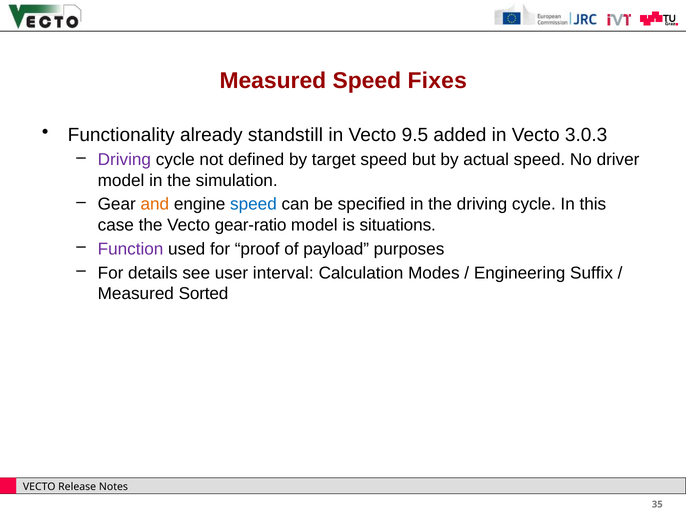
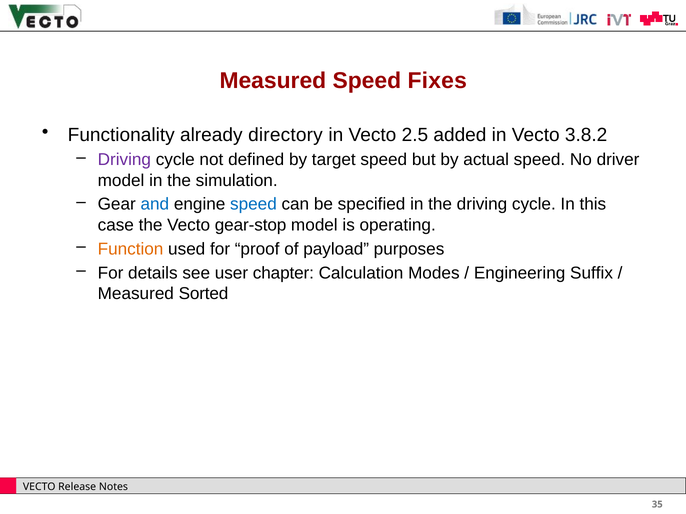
standstill: standstill -> directory
9.5: 9.5 -> 2.5
3.0.3: 3.0.3 -> 3.8.2
and colour: orange -> blue
gear-ratio: gear-ratio -> gear-stop
situations: situations -> operating
Function colour: purple -> orange
interval: interval -> chapter
